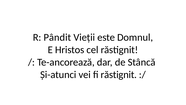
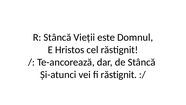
R Pândit: Pândit -> Stâncă
